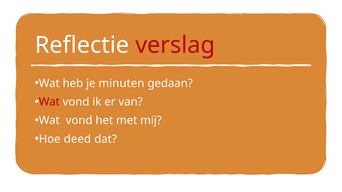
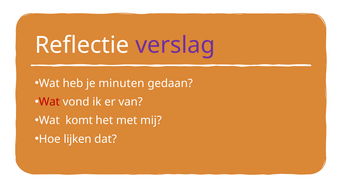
verslag colour: red -> purple
vond at (79, 121): vond -> komt
deed: deed -> lijken
